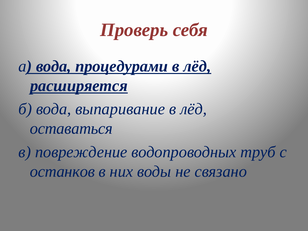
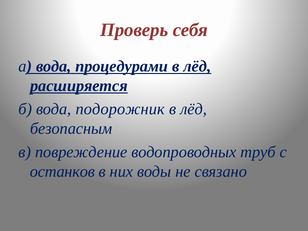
выпаривание: выпаривание -> подорожник
оставаться: оставаться -> безопасным
